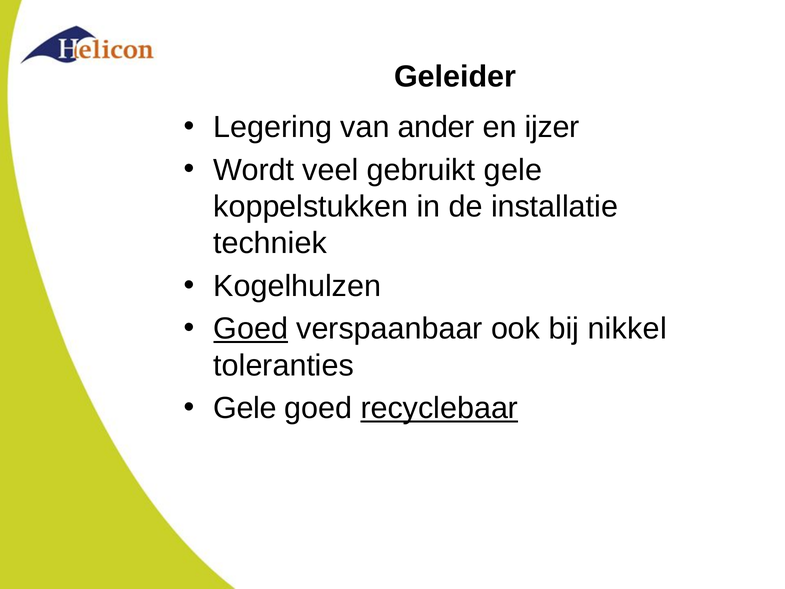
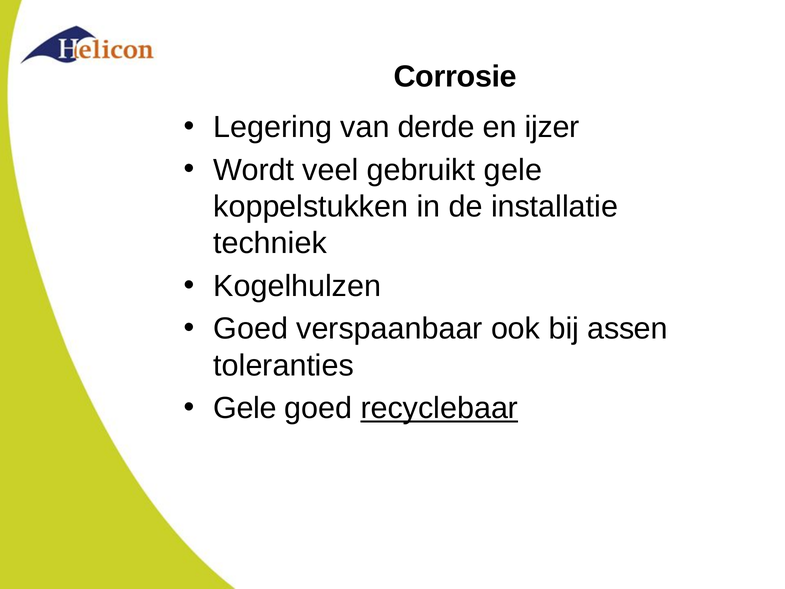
Geleider: Geleider -> Corrosie
ander: ander -> derde
Goed at (251, 329) underline: present -> none
nikkel: nikkel -> assen
